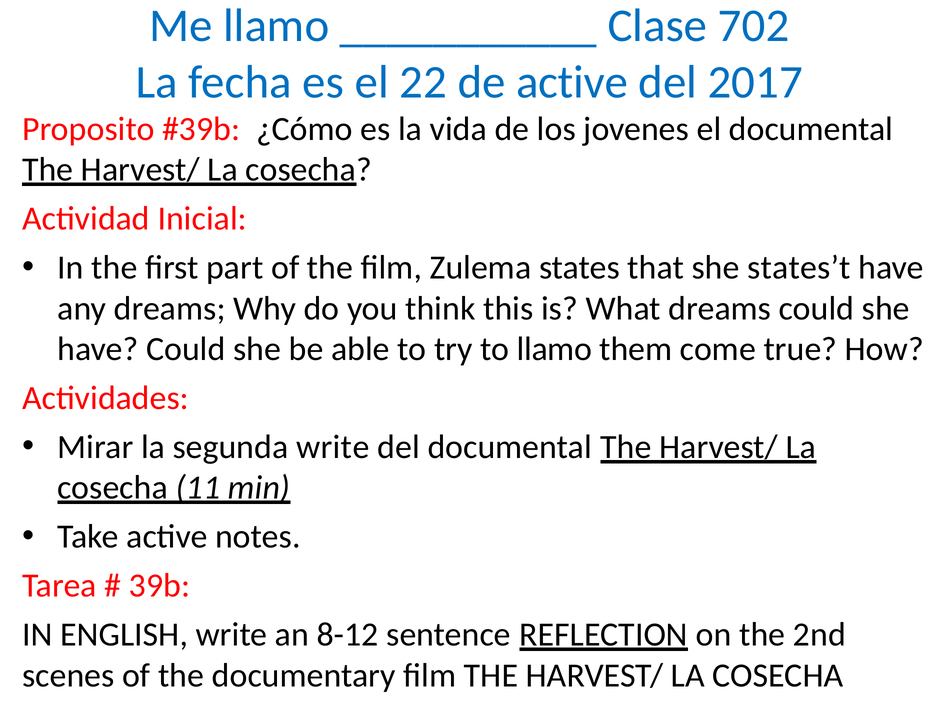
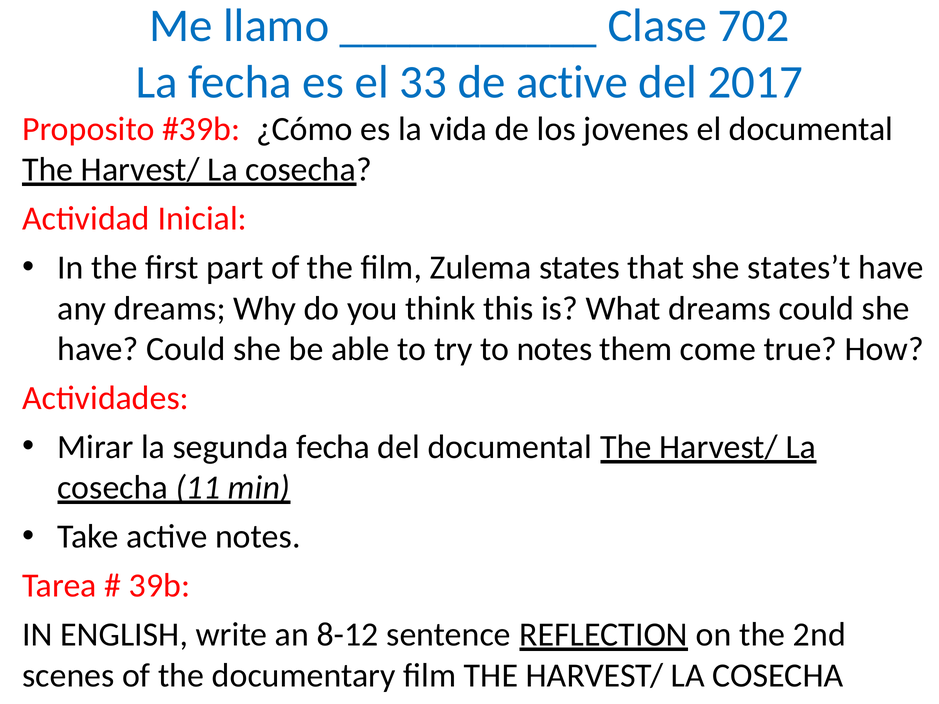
22: 22 -> 33
to llamo: llamo -> notes
segunda write: write -> fecha
